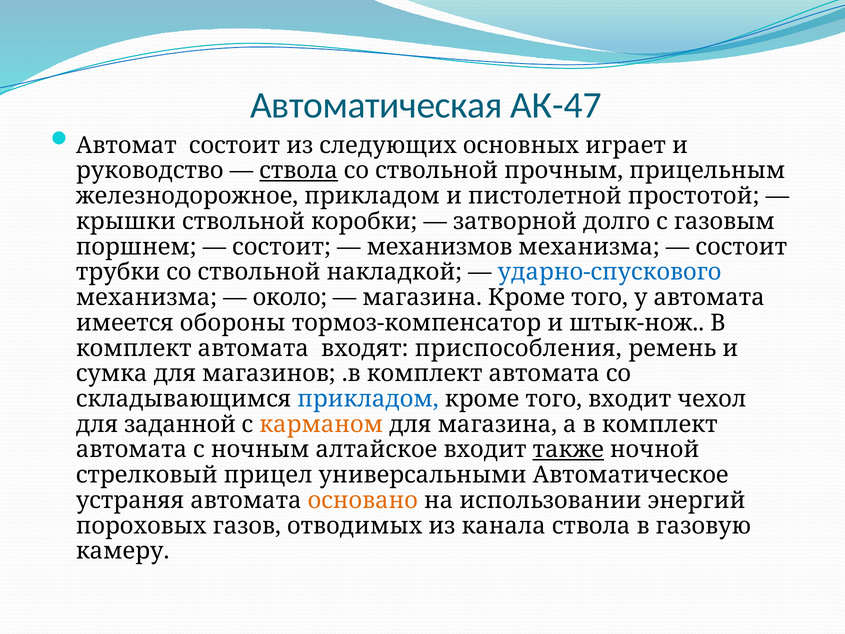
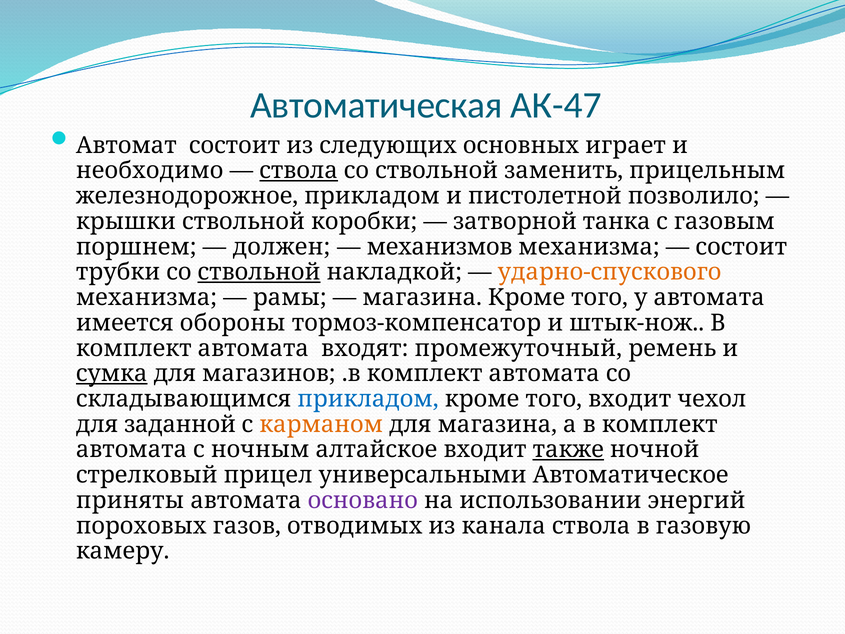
руководство: руководство -> необходимо
прочным: прочным -> заменить
простотой: простотой -> позволило
долго: долго -> танка
состоит at (282, 247): состоит -> должен
ствольной at (259, 272) underline: none -> present
ударно-спускового colour: blue -> orange
около: около -> рамы
приспособления: приспособления -> промежуточный
сумка underline: none -> present
устраняя: устраняя -> приняты
основано colour: orange -> purple
